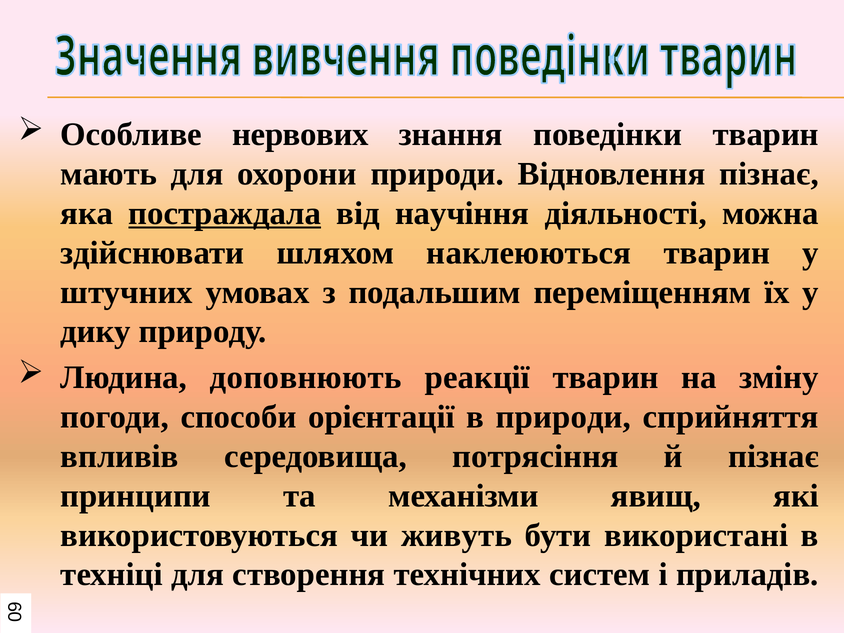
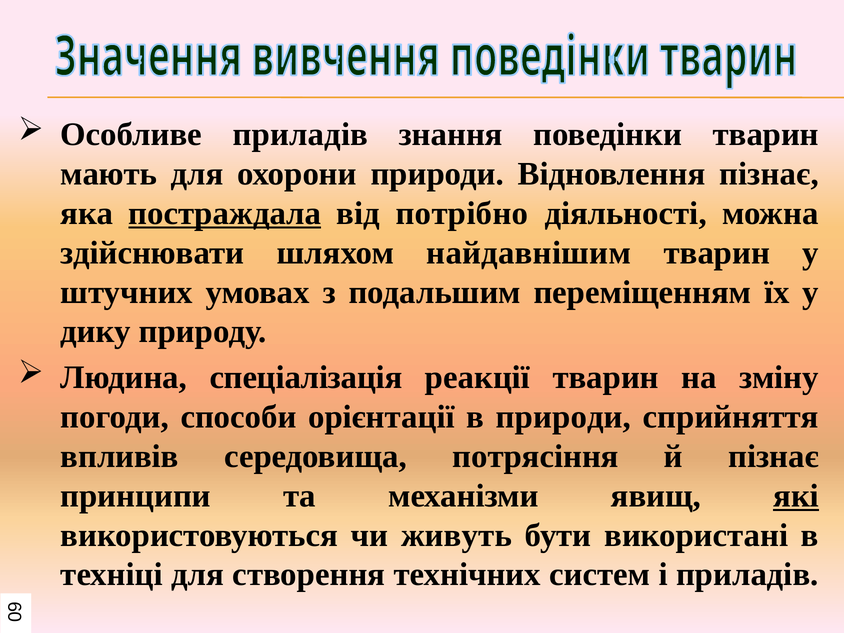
Особливе нервових: нервових -> приладів
научіння: научіння -> потрібно
наклеюються: наклеюються -> найдавнішим
доповнюють: доповнюють -> спеціалізація
які underline: none -> present
